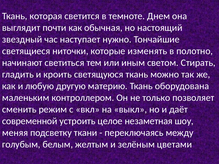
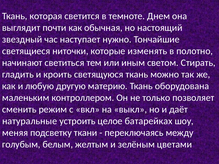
современной: современной -> натуральные
незаметная: незаметная -> батарейках
